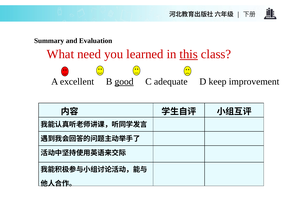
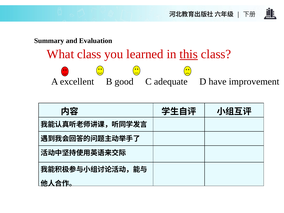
What need: need -> class
good underline: present -> none
keep: keep -> have
